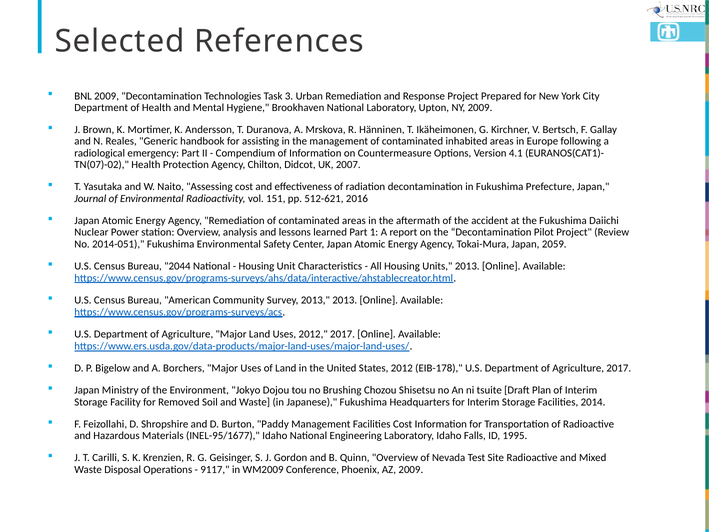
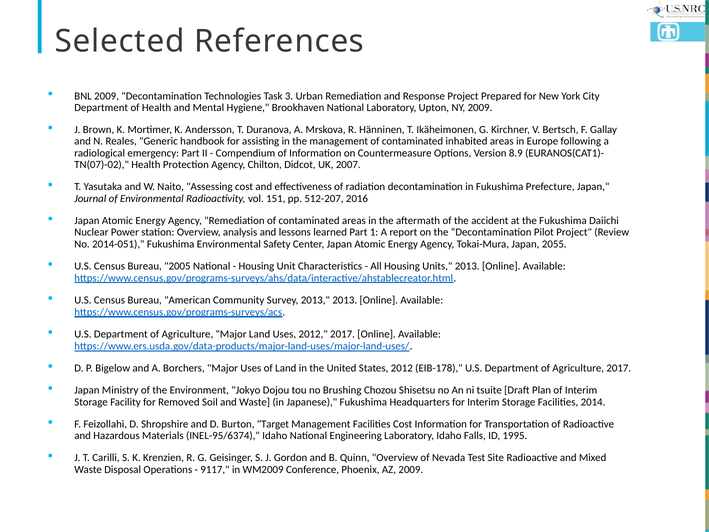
4.1: 4.1 -> 8.9
512-621: 512-621 -> 512-207
2059: 2059 -> 2055
2044: 2044 -> 2005
Paddy: Paddy -> Target
INEL-95/1677: INEL-95/1677 -> INEL-95/6374
